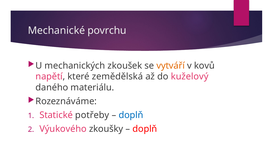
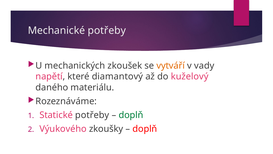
Mechanické povrchu: povrchu -> potřeby
kovů: kovů -> vady
zemědělská: zemědělská -> diamantový
doplň at (131, 115) colour: blue -> green
